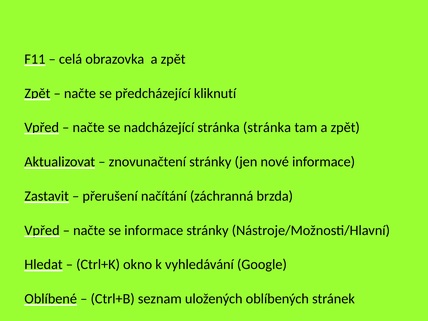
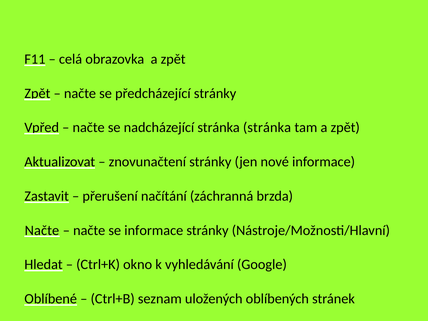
předcházející kliknutí: kliknutí -> stránky
Vpřed at (42, 230): Vpřed -> Načte
